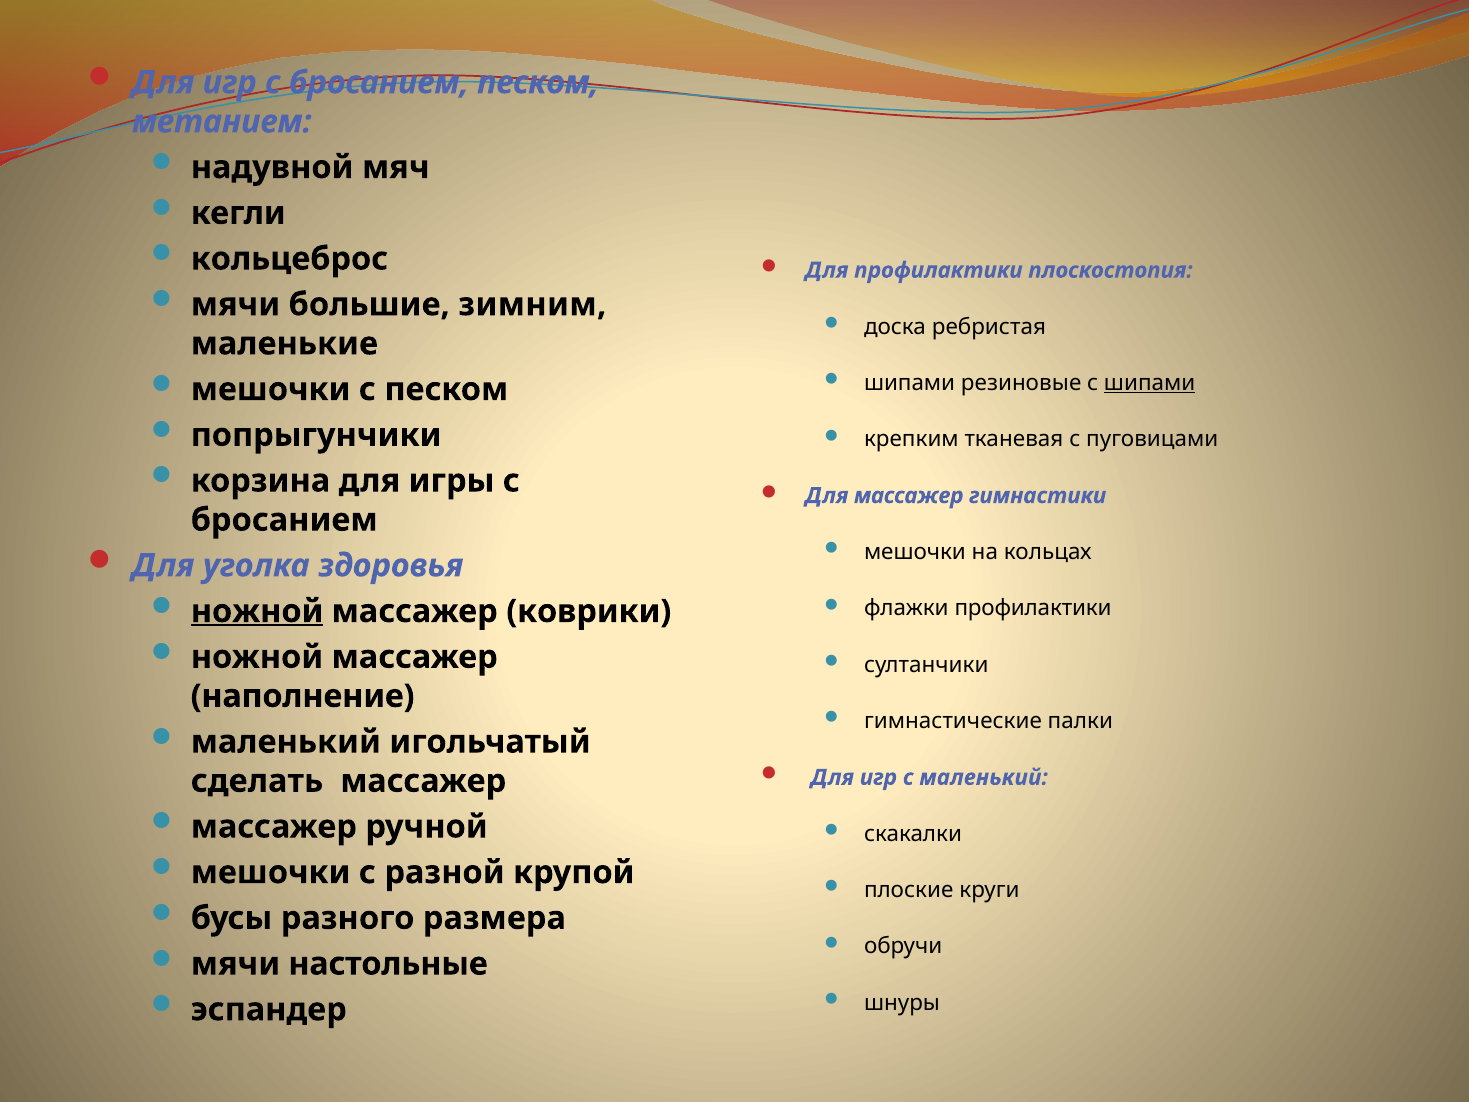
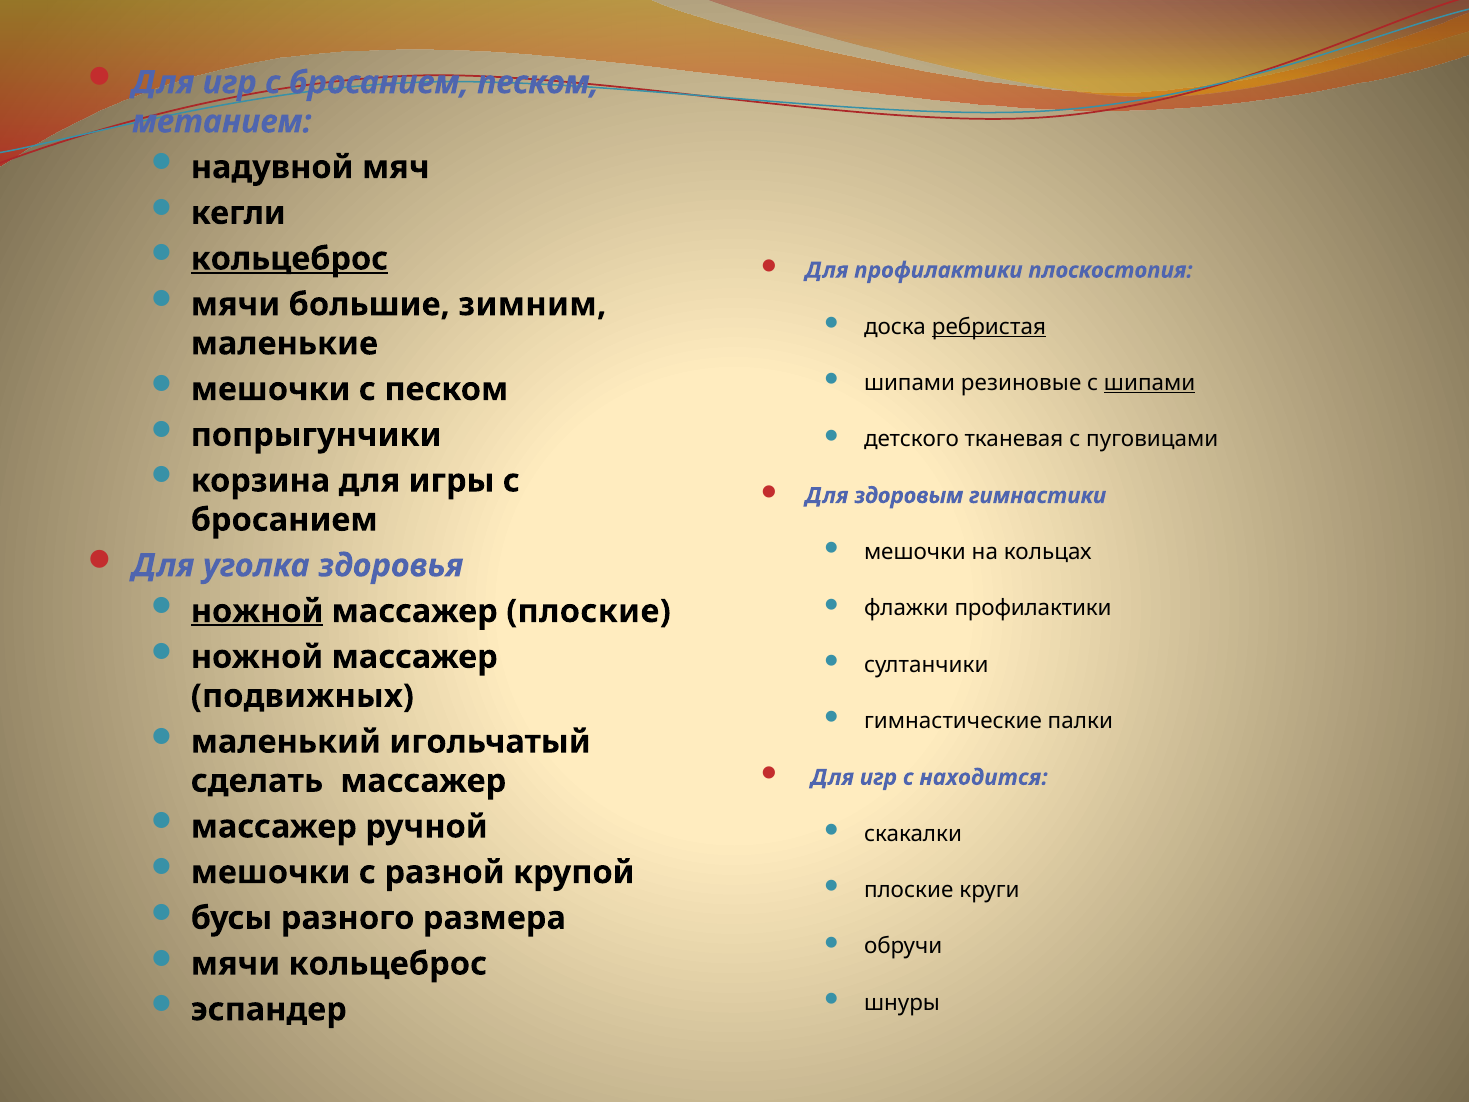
кольцеброс at (289, 259) underline: none -> present
ребристая underline: none -> present
крепким: крепким -> детского
Для массажер: массажер -> здоровым
массажер коврики: коврики -> плоские
наполнение: наполнение -> подвижных
с маленький: маленький -> находится
мячи настольные: настольные -> кольцеброс
